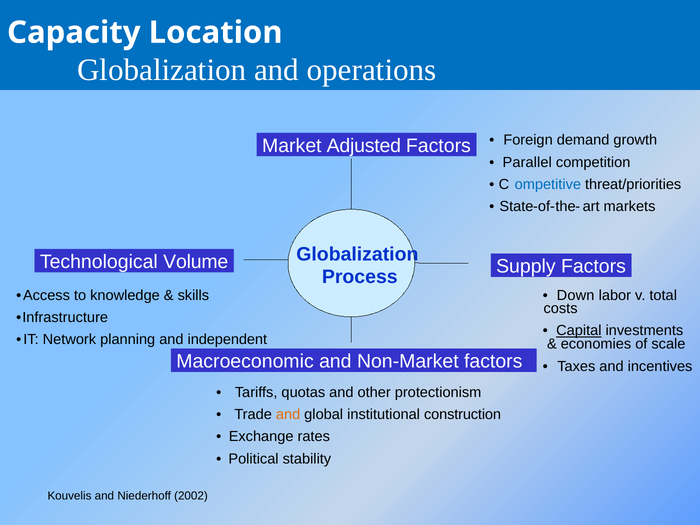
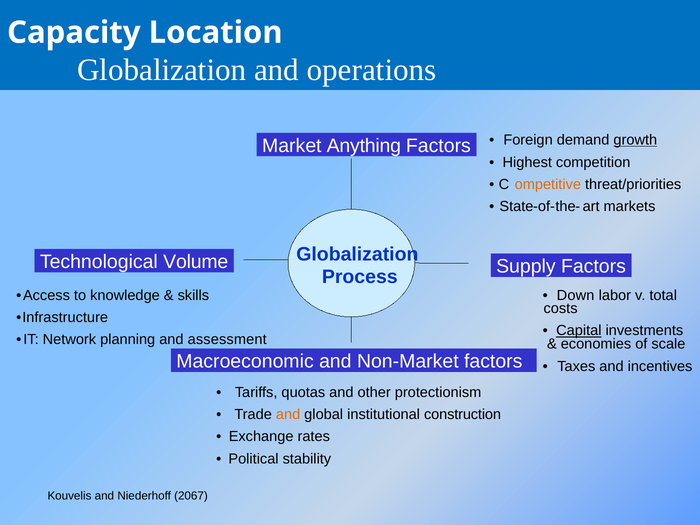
growth underline: none -> present
Adjusted: Adjusted -> Anything
Parallel: Parallel -> Highest
ompetitive colour: blue -> orange
independent: independent -> assessment
2002: 2002 -> 2067
